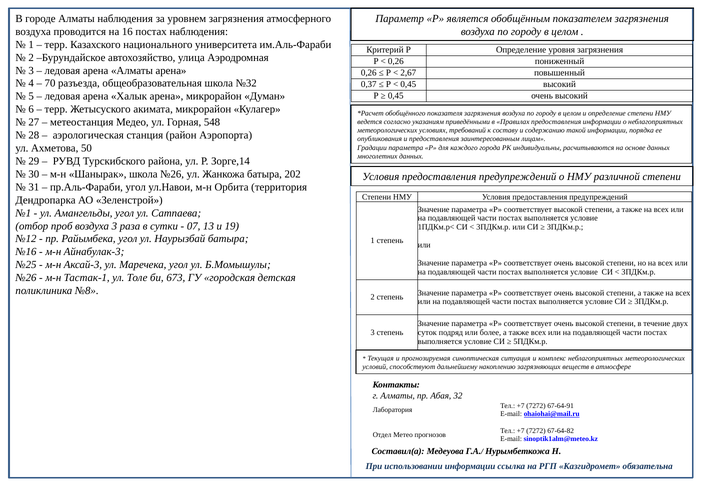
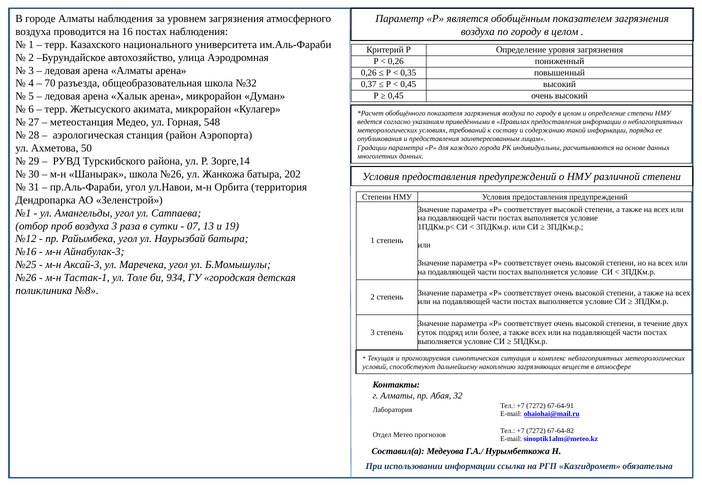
2,67: 2,67 -> 0,35
673: 673 -> 934
